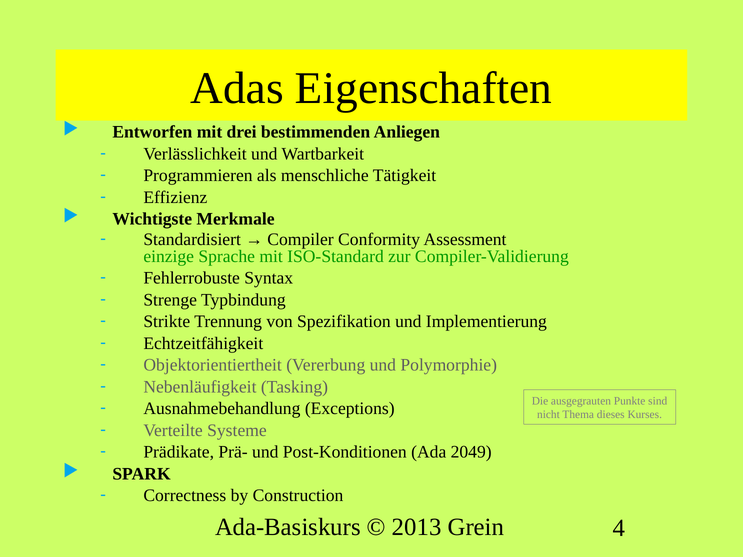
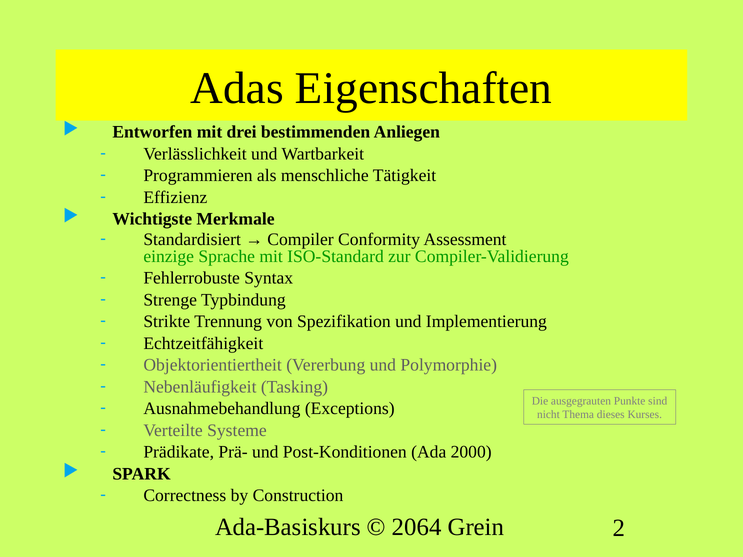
2049: 2049 -> 2000
2013: 2013 -> 2064
4: 4 -> 2
